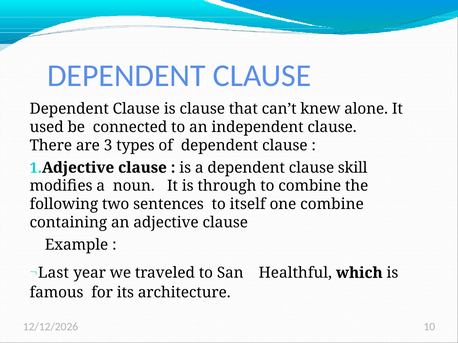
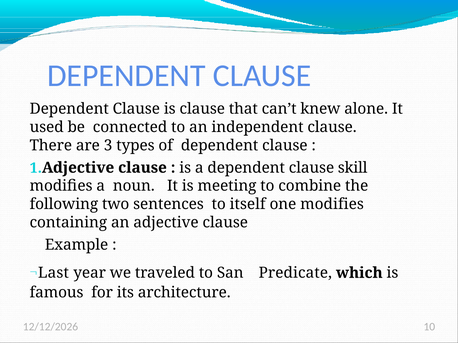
through: through -> meeting
one combine: combine -> modifies
Healthful: Healthful -> Predicate
